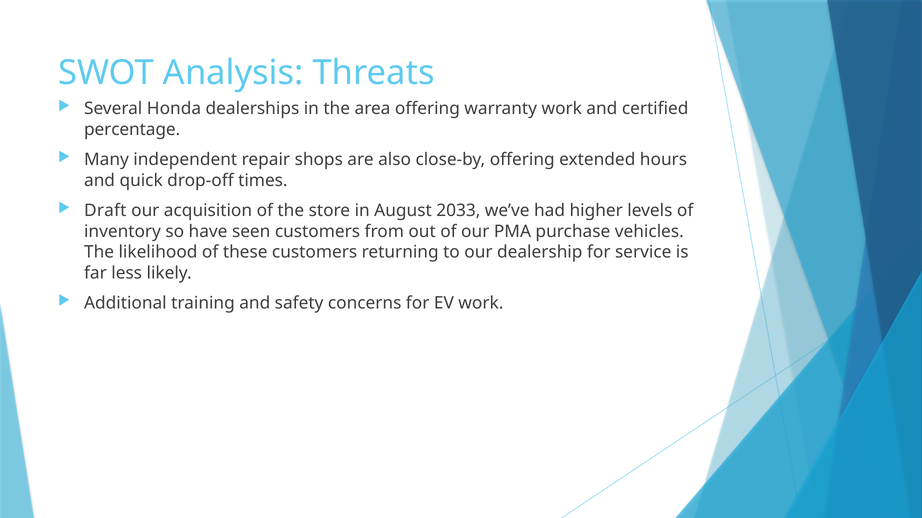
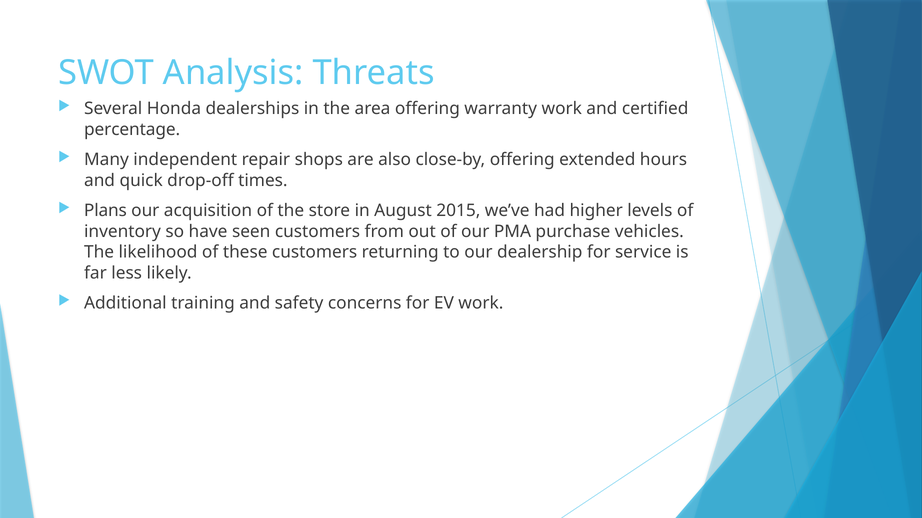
Draft: Draft -> Plans
2033: 2033 -> 2015
